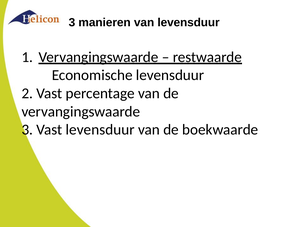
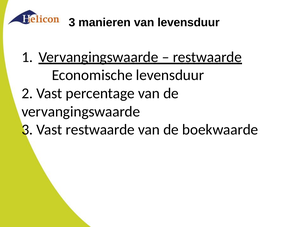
Vast levensduur: levensduur -> restwaarde
